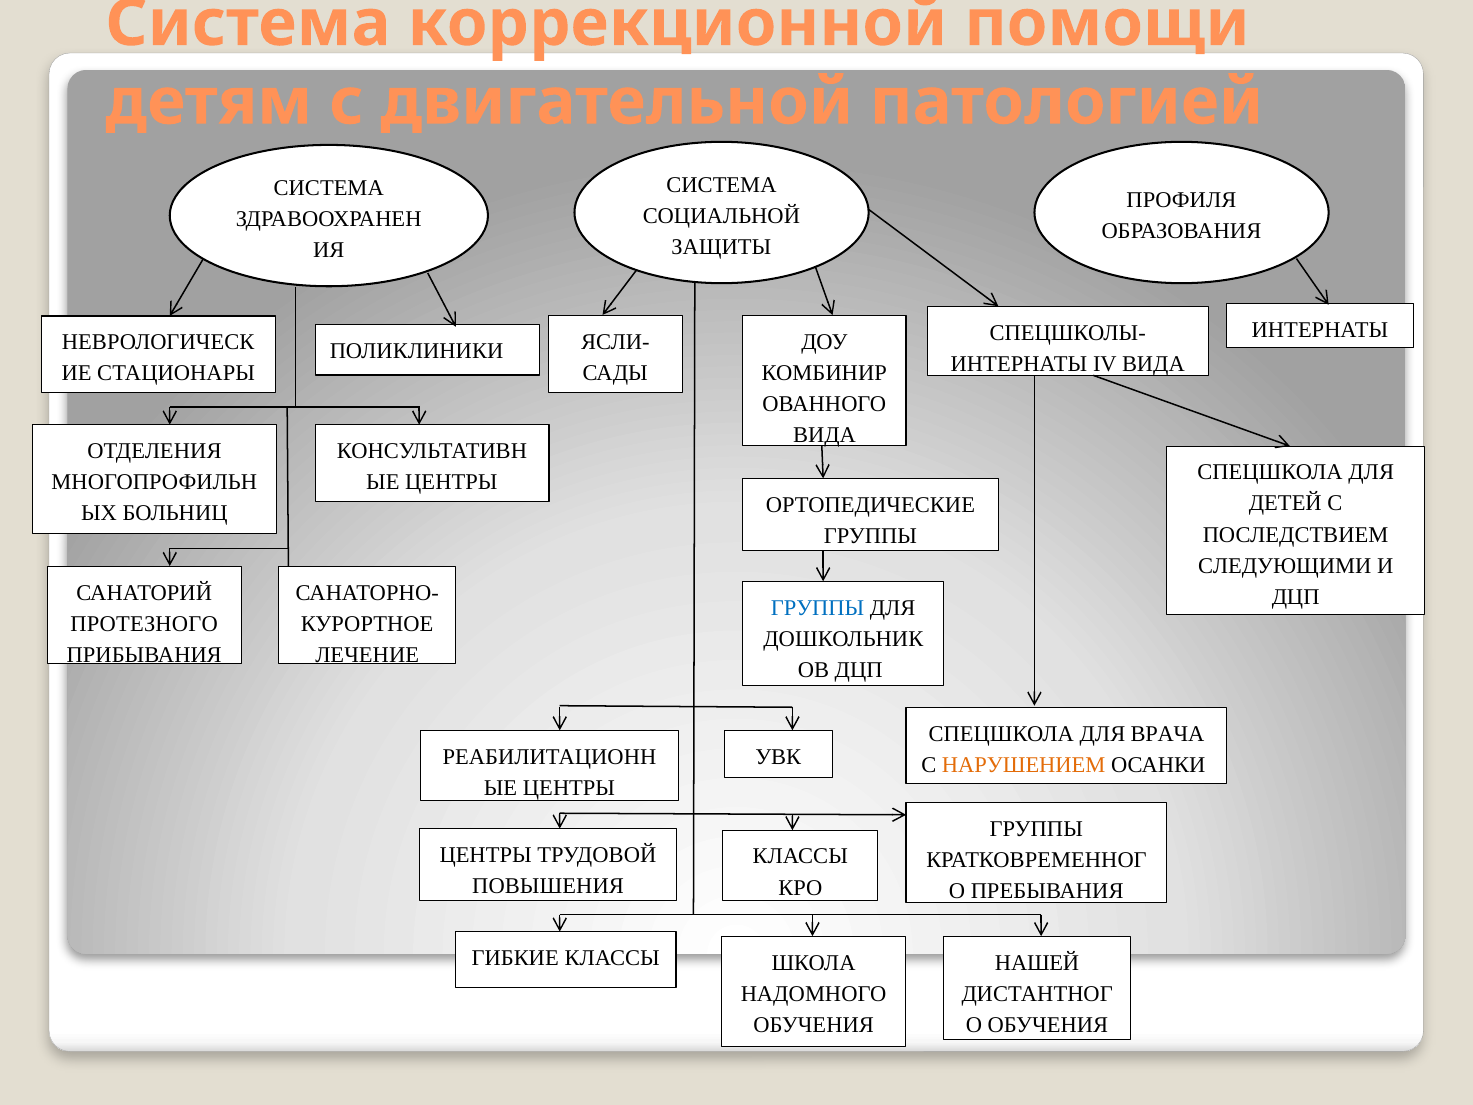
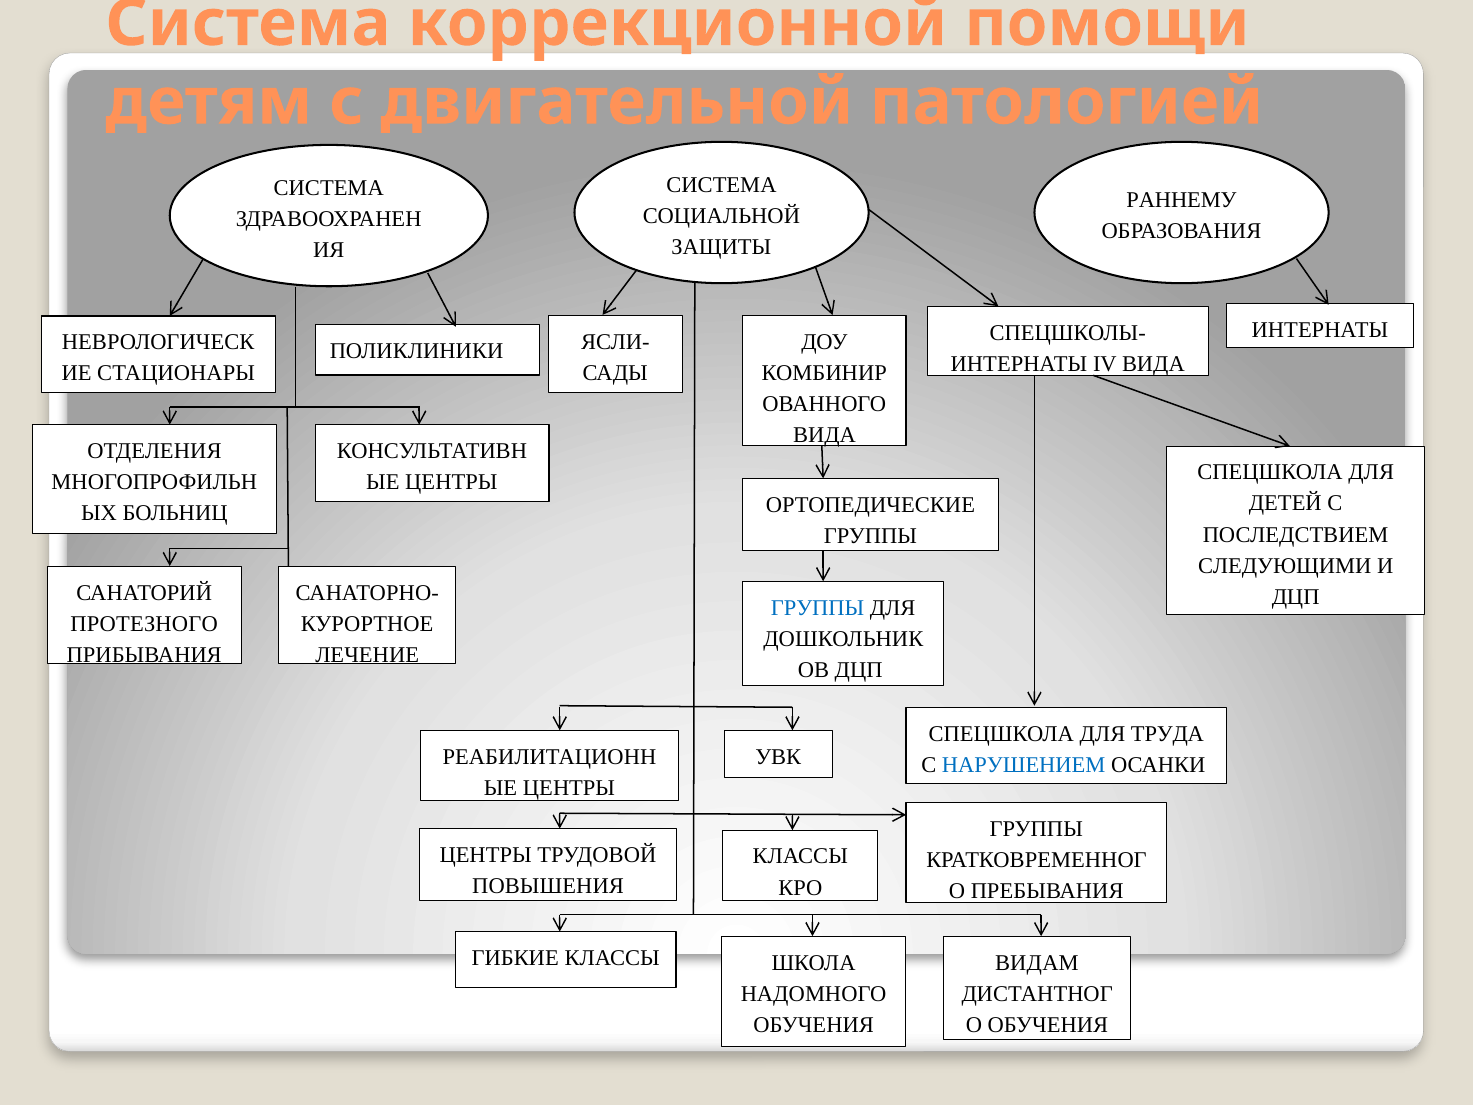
ПРОФИЛЯ: ПРОФИЛЯ -> РАННЕМУ
ВРАЧА: ВРАЧА -> ТРУДА
НАРУШЕНИЕМ colour: orange -> blue
НАШЕЙ: НАШЕЙ -> ВИДАМ
